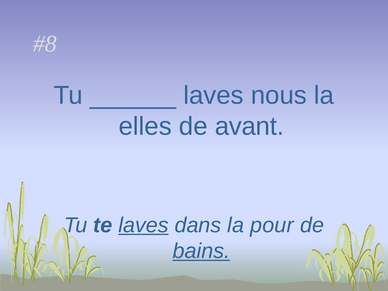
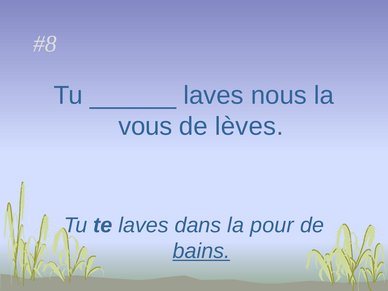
elles: elles -> vous
avant: avant -> lèves
laves at (143, 225) underline: present -> none
